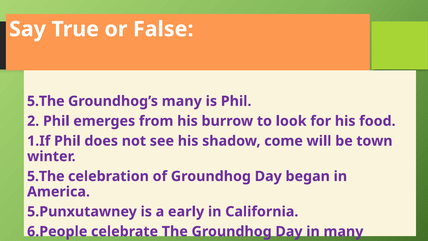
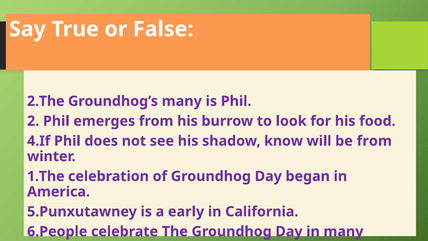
5.The at (46, 101): 5.The -> 2.The
1.If: 1.If -> 4.If
come: come -> know
be town: town -> from
5.The at (46, 176): 5.The -> 1.The
